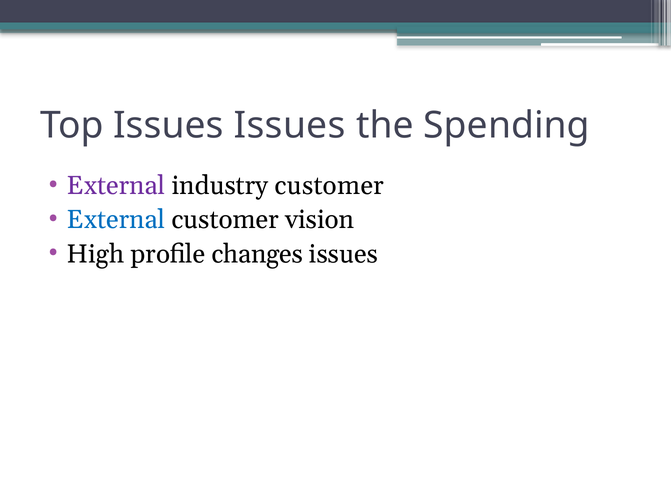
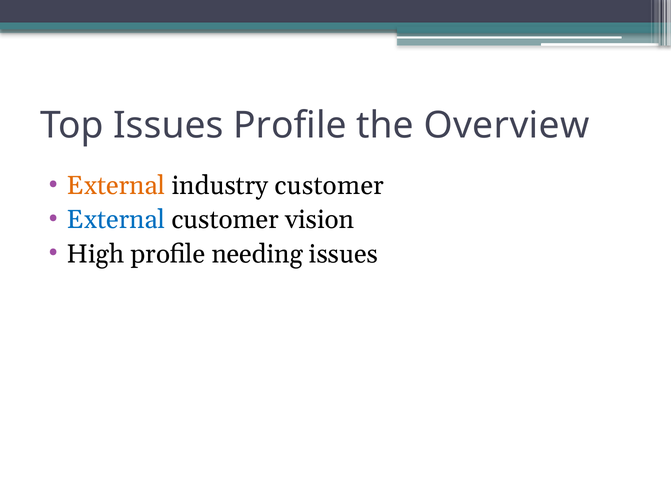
Issues Issues: Issues -> Profile
Spending: Spending -> Overview
External at (116, 186) colour: purple -> orange
changes: changes -> needing
